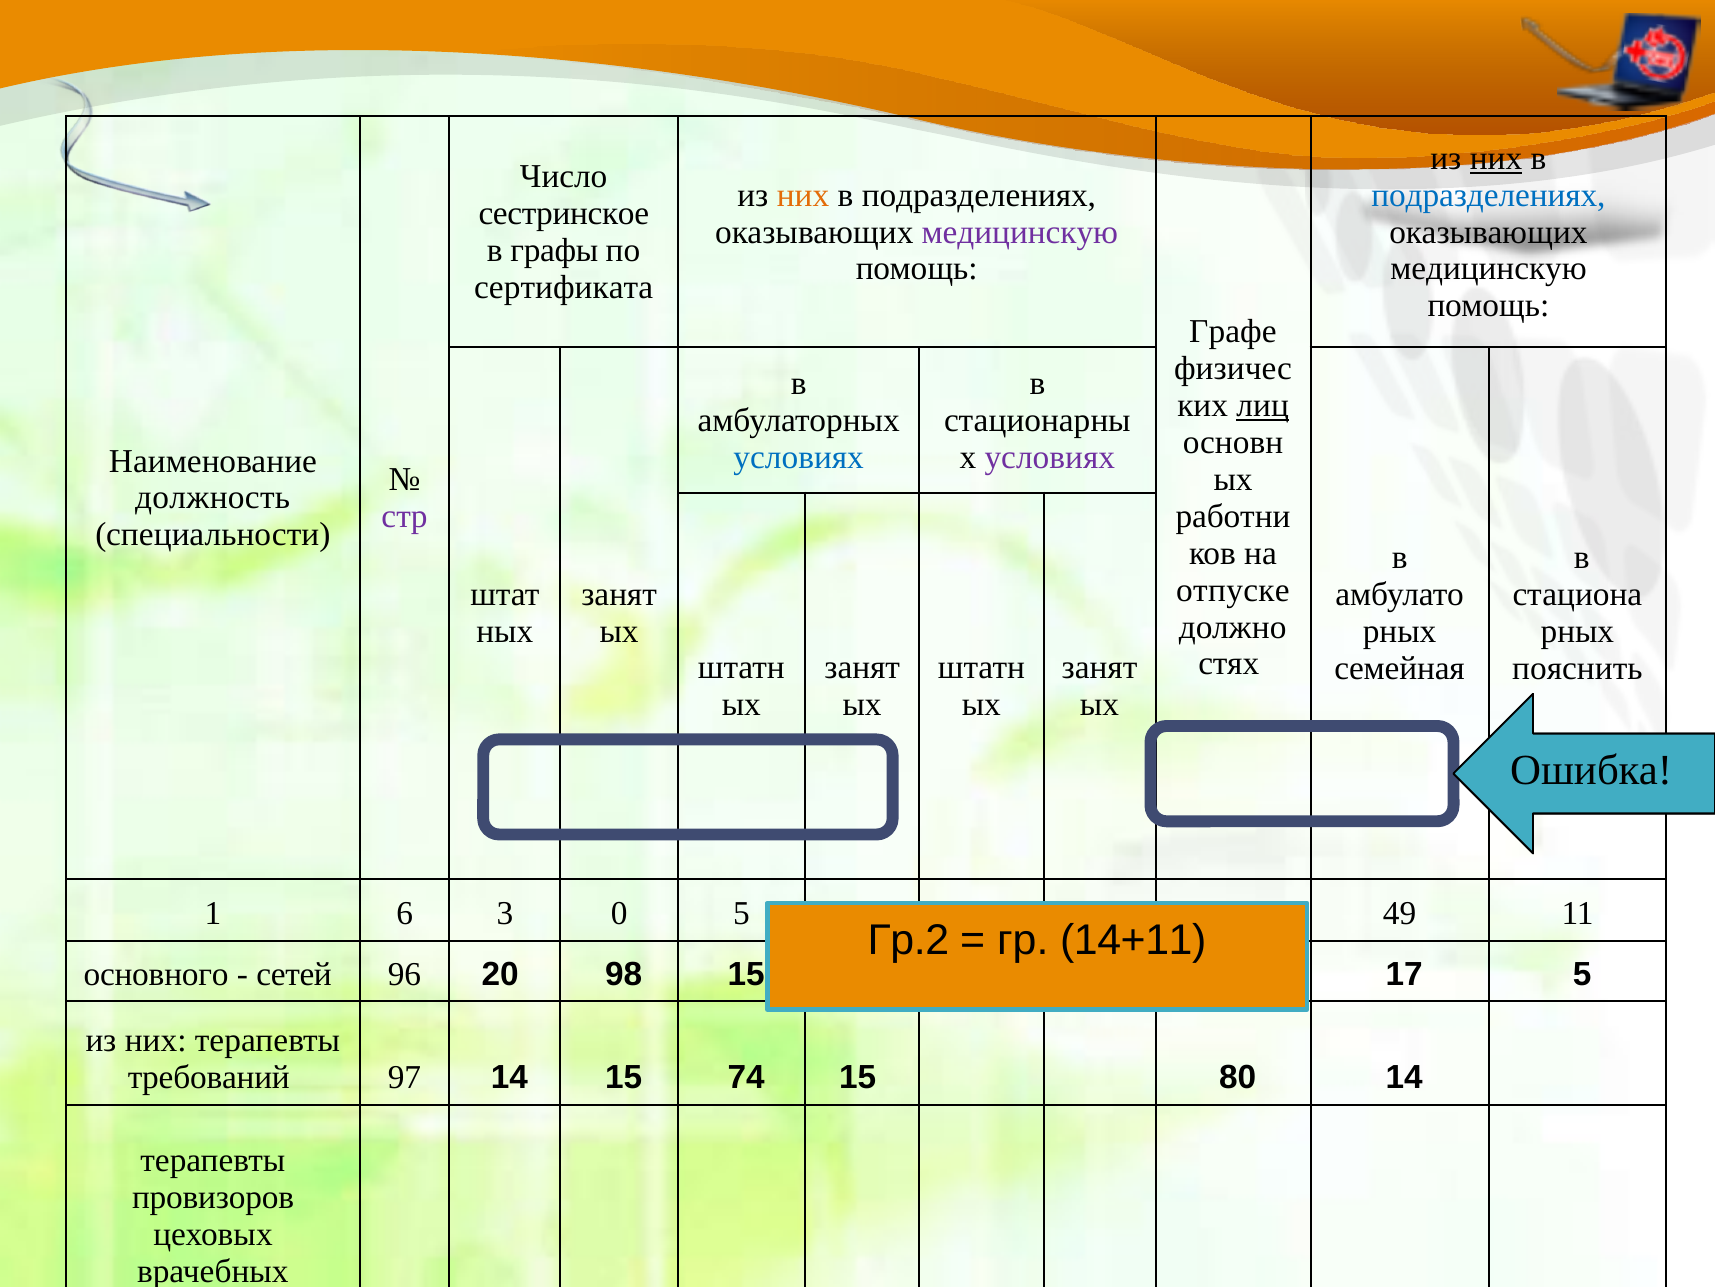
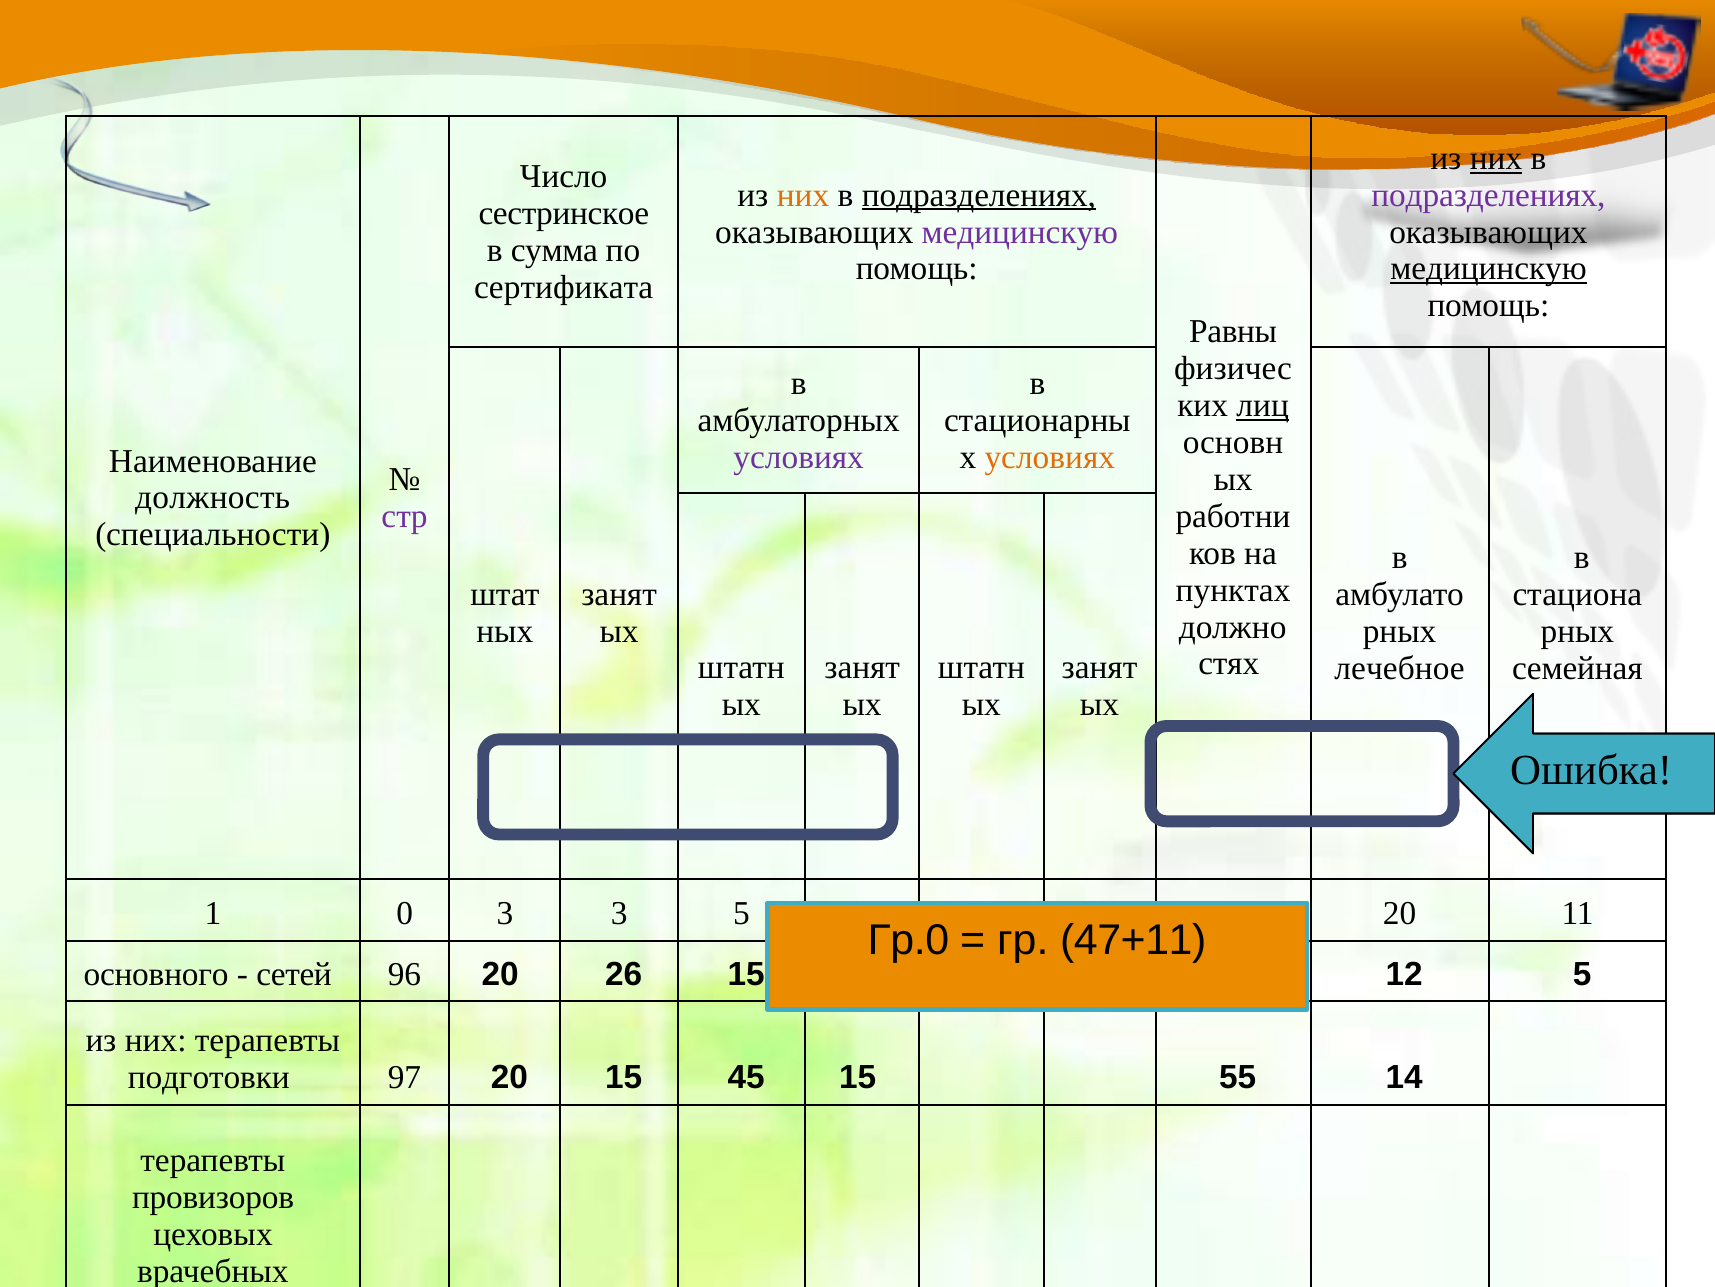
подразделениях at (979, 195) underline: none -> present
подразделениях at (1488, 195) colour: blue -> purple
графы: графы -> сумма
медицинскую at (1489, 269) underline: none -> present
Графе: Графе -> Равны
условиях at (799, 457) colour: blue -> purple
условиях at (1050, 457) colour: purple -> orange
отпуске: отпуске -> пунктах
семейная: семейная -> лечебное
пояснить: пояснить -> семейная
1 6: 6 -> 0
3 0: 0 -> 3
49 at (1400, 913): 49 -> 20
Гр.2: Гр.2 -> Гр.0
14+11: 14+11 -> 47+11
20 98: 98 -> 26
17: 17 -> 12
требований: требований -> подготовки
97 14: 14 -> 20
74: 74 -> 45
80: 80 -> 55
